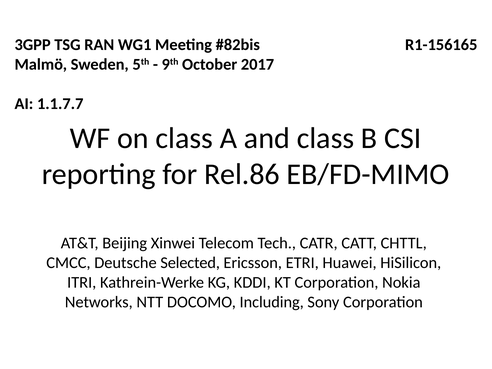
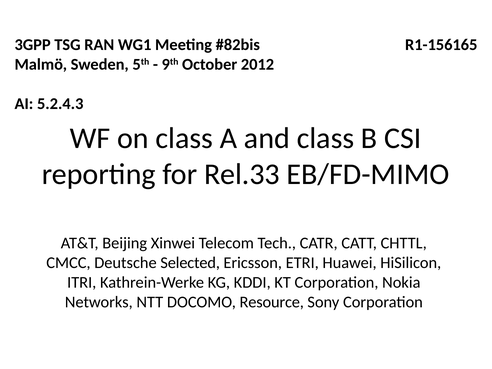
2017: 2017 -> 2012
1.1.7.7: 1.1.7.7 -> 5.2.4.3
Rel.86: Rel.86 -> Rel.33
Including: Including -> Resource
